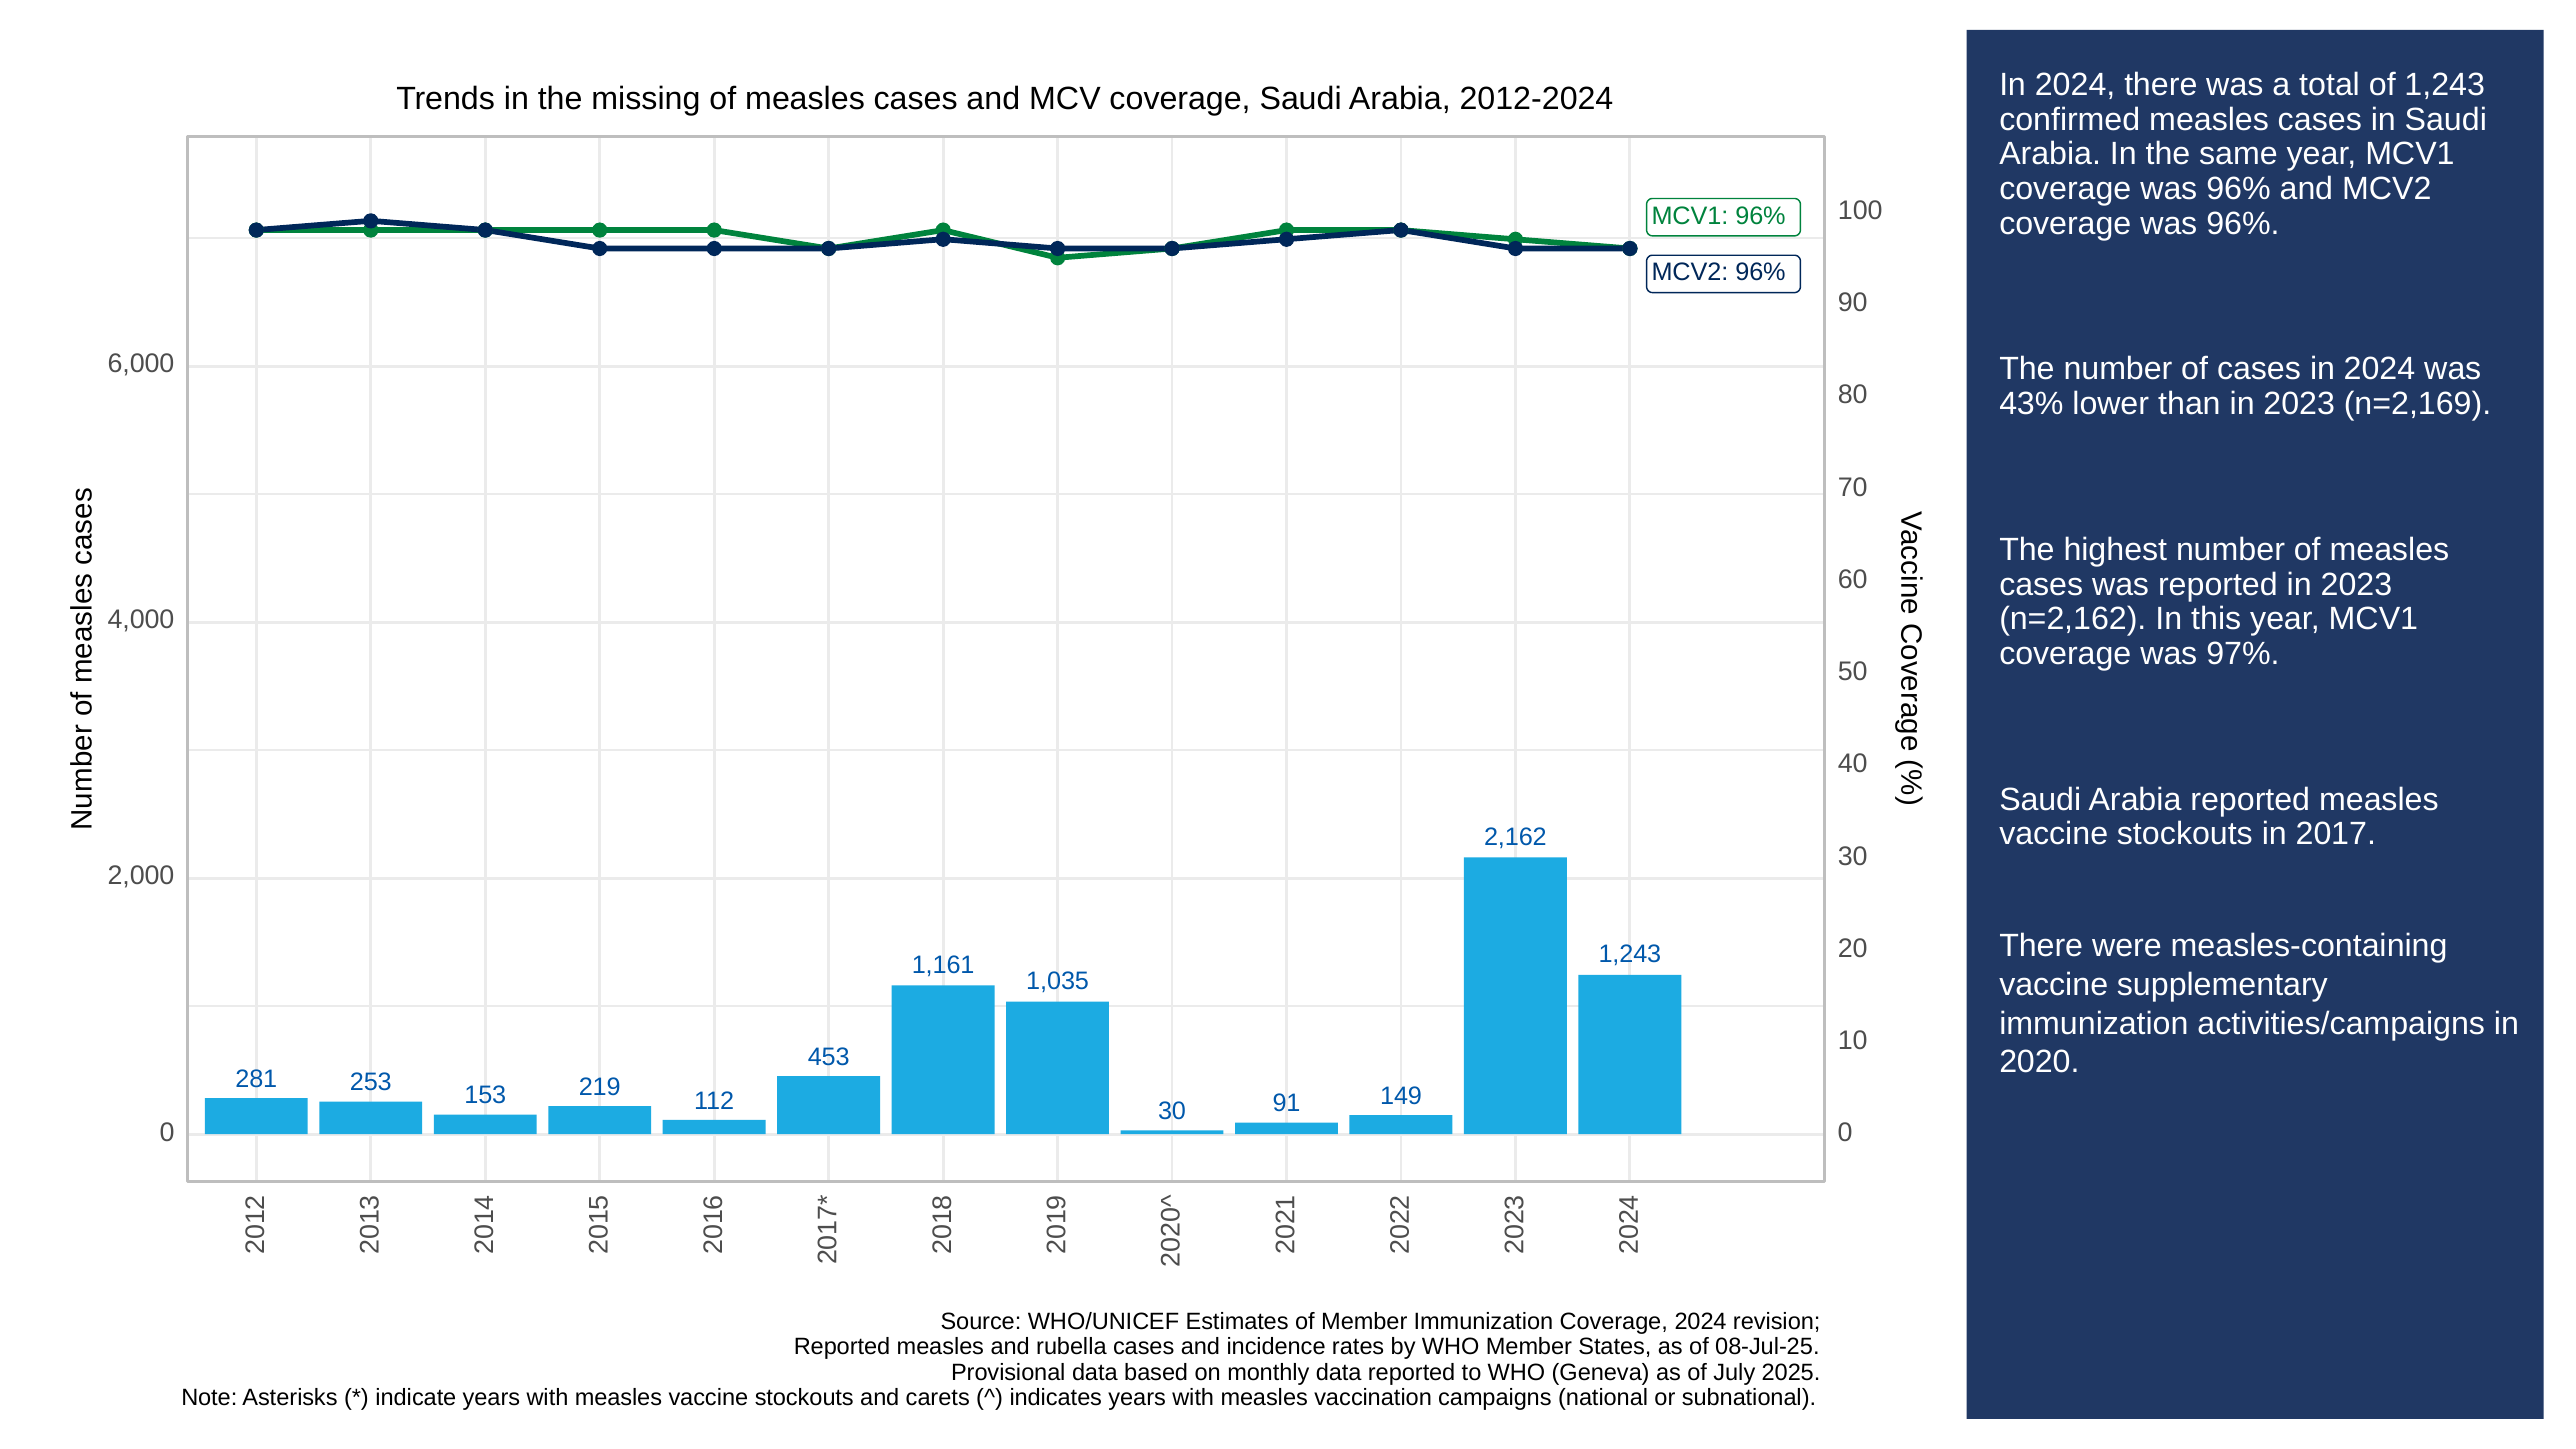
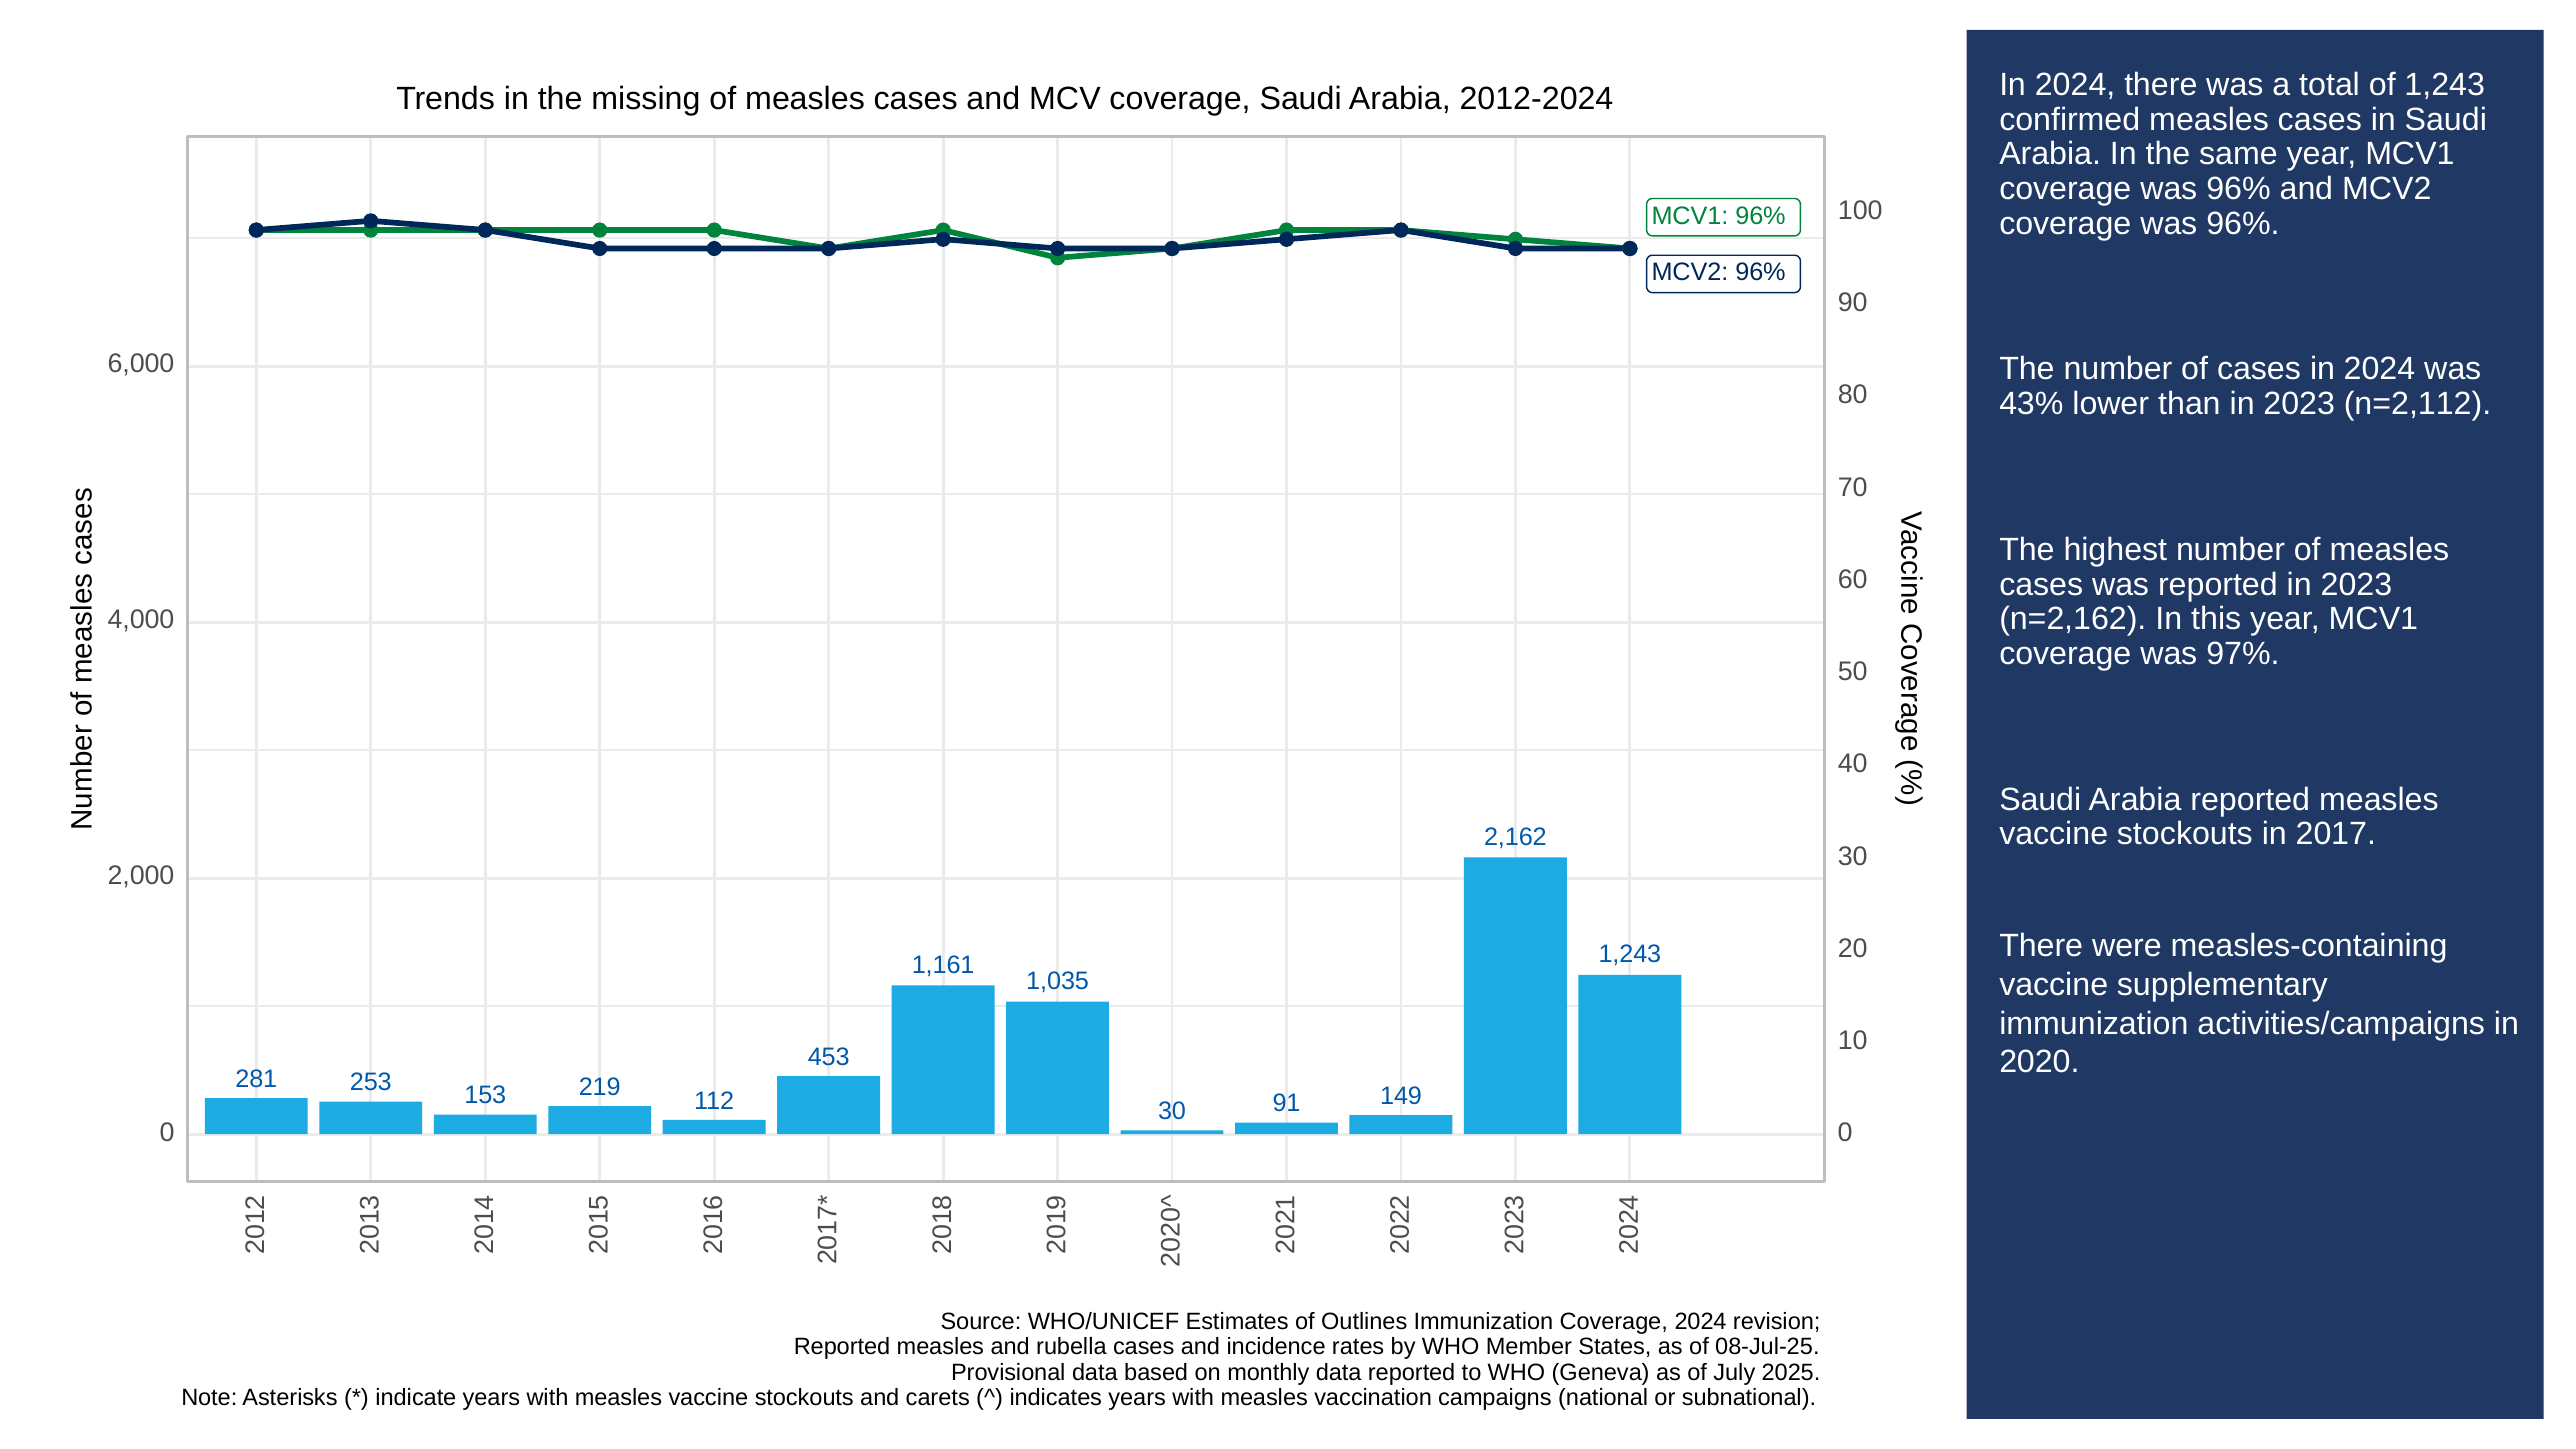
n=2,169: n=2,169 -> n=2,112
of Member: Member -> Outlines
